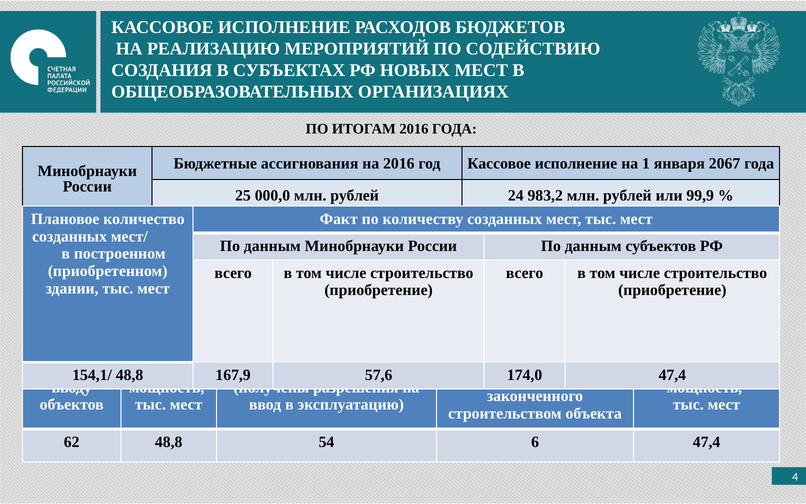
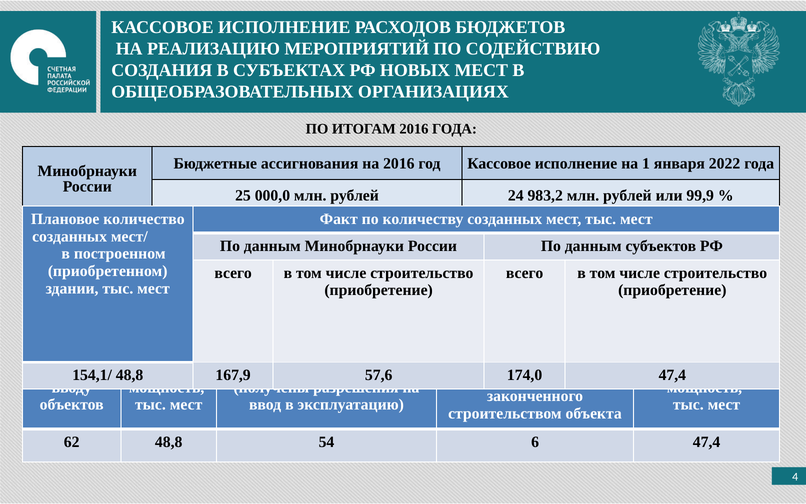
2067: 2067 -> 2022
